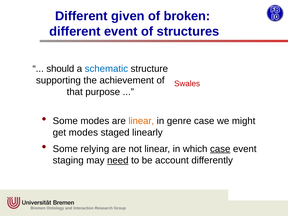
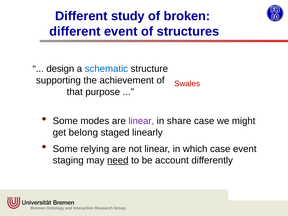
given: given -> study
should: should -> design
linear at (141, 121) colour: orange -> purple
genre: genre -> share
get modes: modes -> belong
case at (220, 149) underline: present -> none
